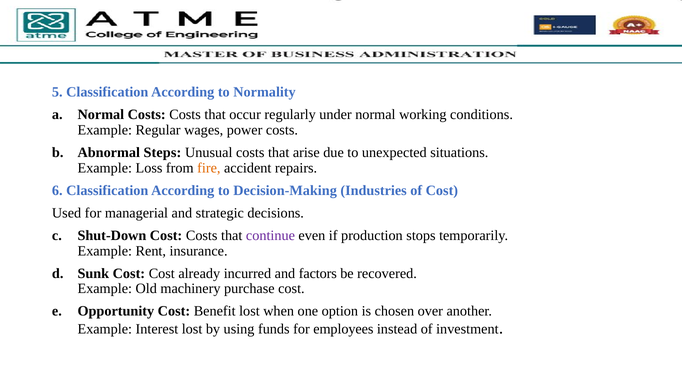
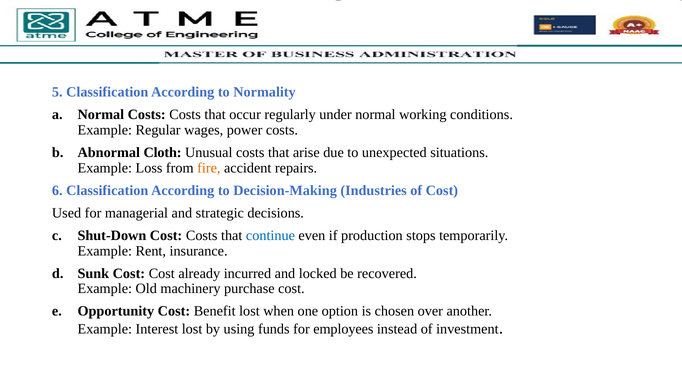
Steps: Steps -> Cloth
continue colour: purple -> blue
factors: factors -> locked
